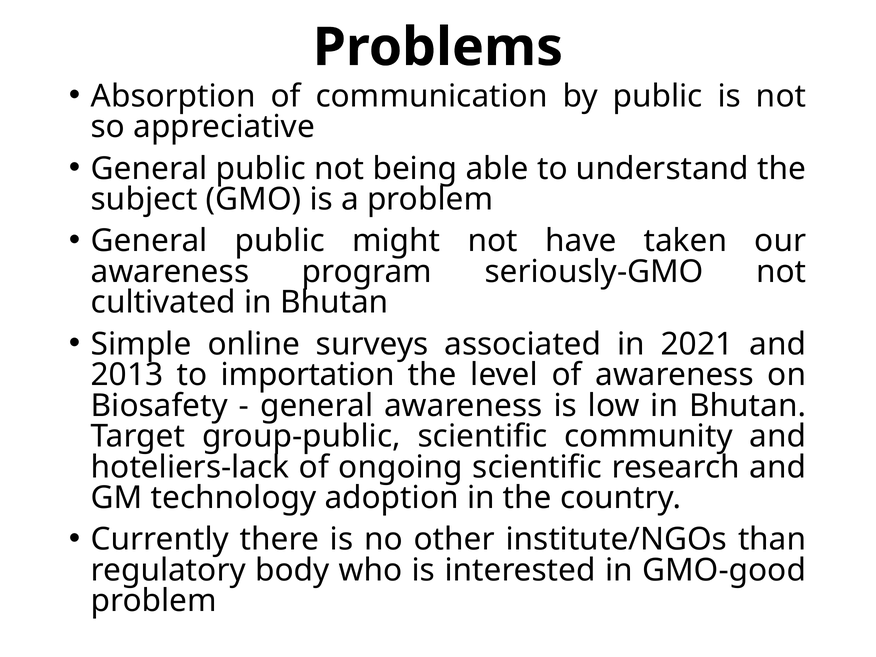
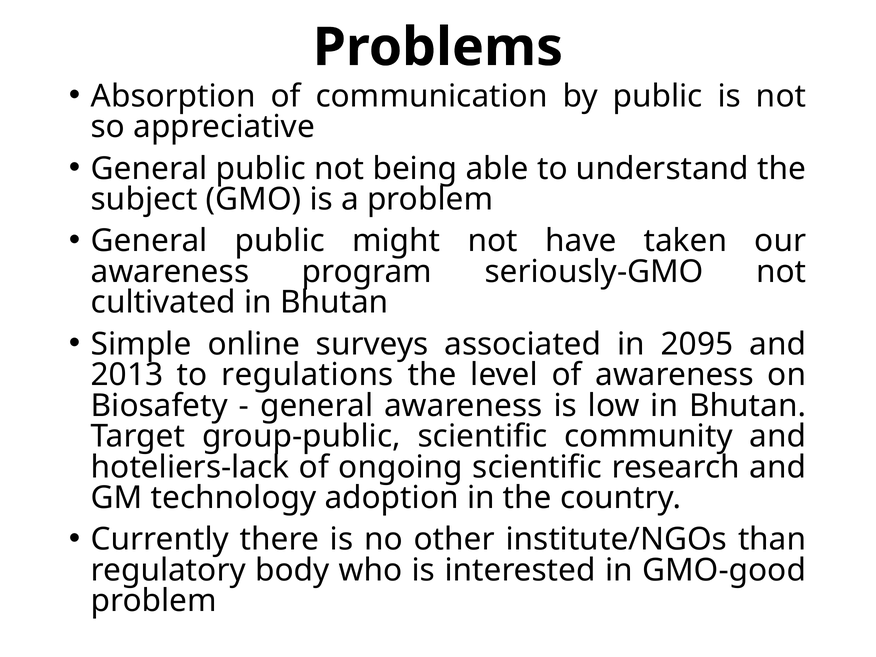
2021: 2021 -> 2095
importation: importation -> regulations
